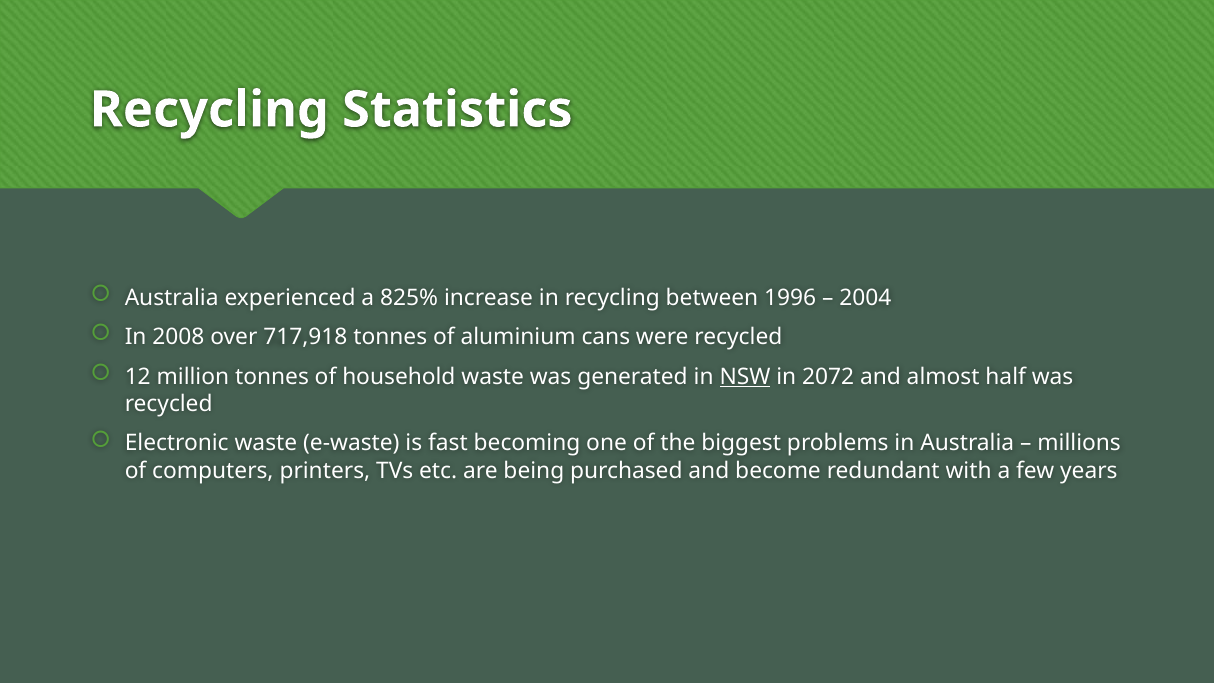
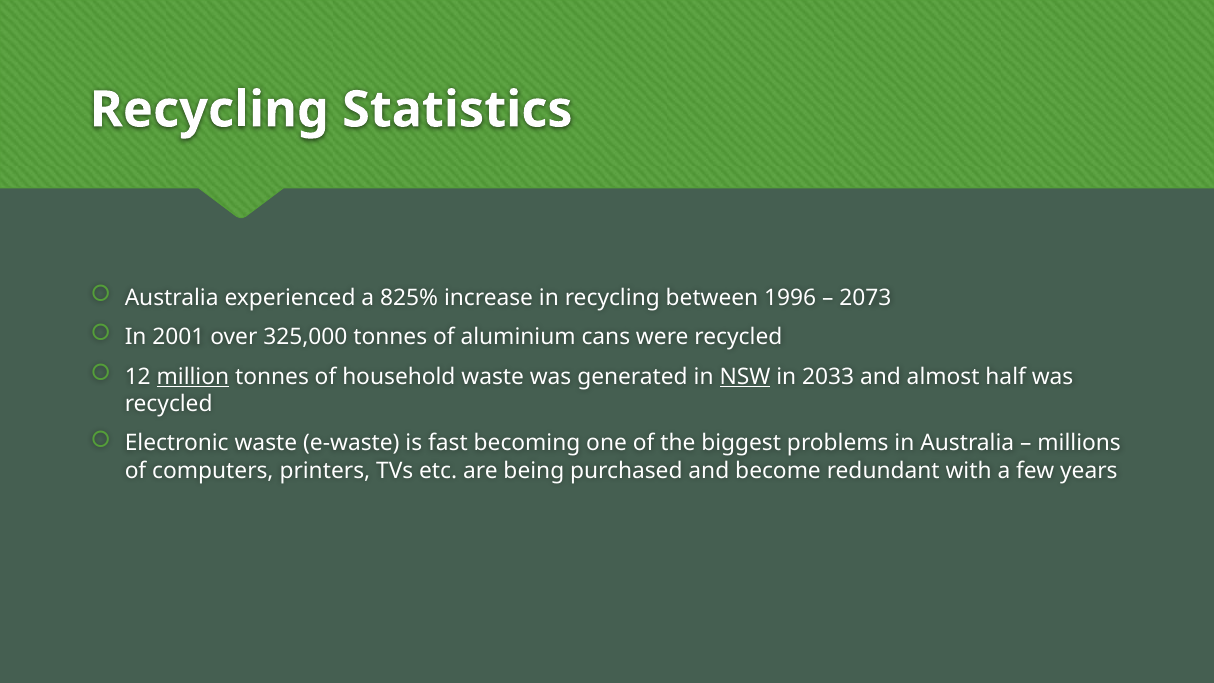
2004: 2004 -> 2073
2008: 2008 -> 2001
717,918: 717,918 -> 325,000
million underline: none -> present
2072: 2072 -> 2033
